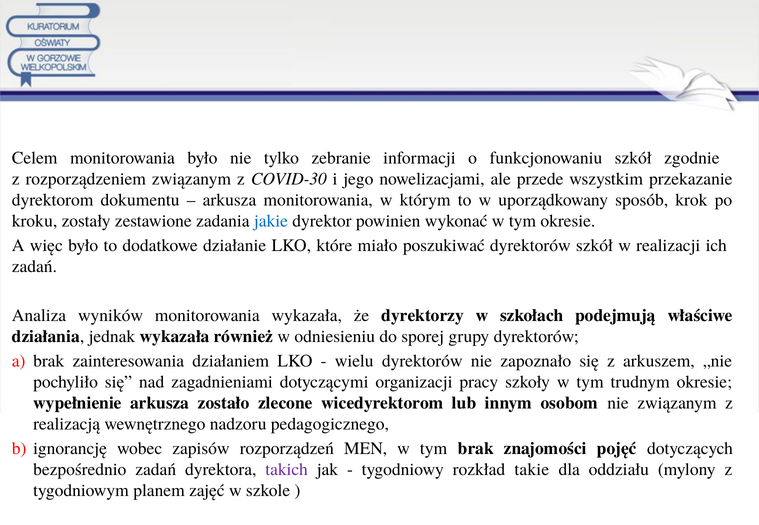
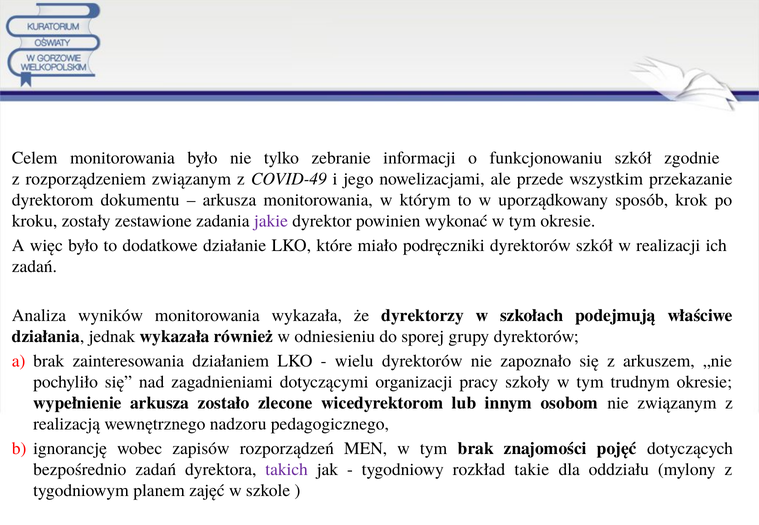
COVID-30: COVID-30 -> COVID-49
jakie colour: blue -> purple
poszukiwać: poszukiwać -> podręczniki
